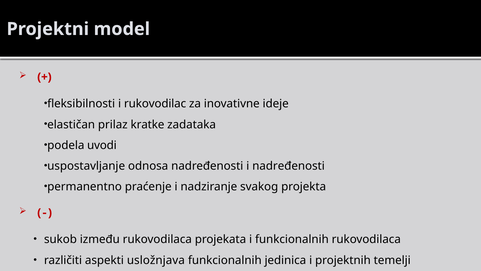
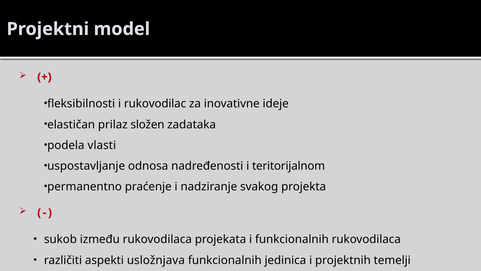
kratke: kratke -> složen
uvodi: uvodi -> vlasti
i nadređenosti: nadređenosti -> teritorijalnom
